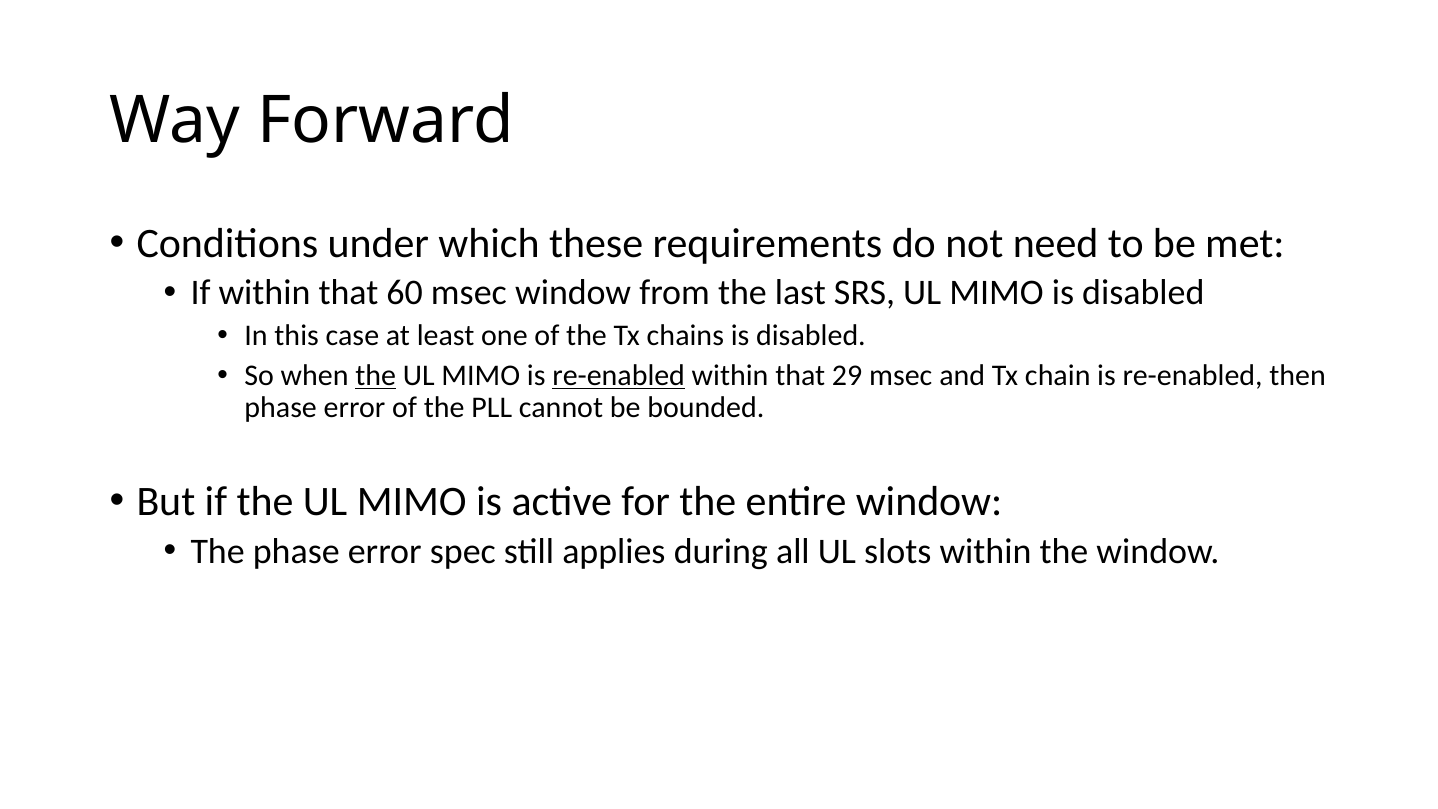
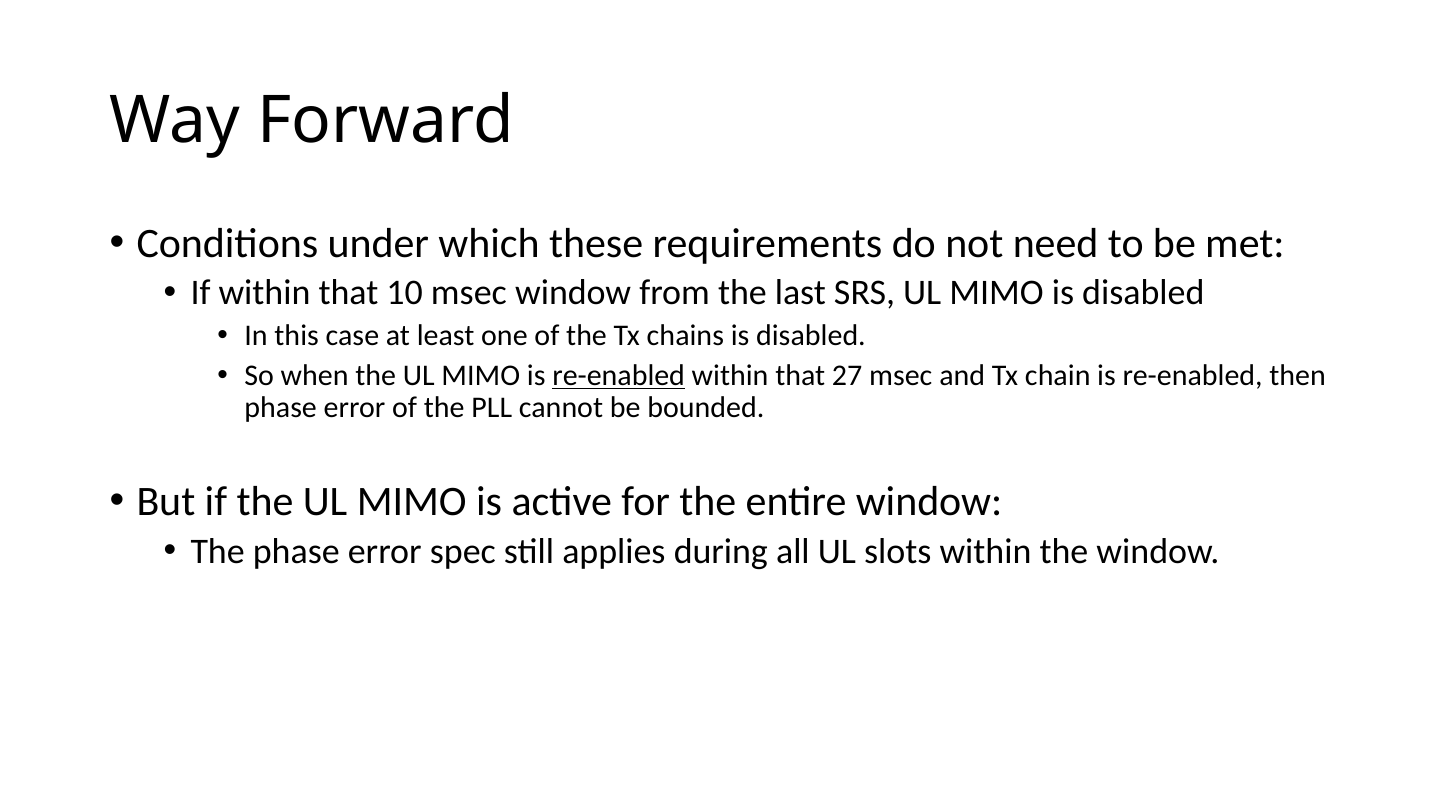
60: 60 -> 10
the at (376, 376) underline: present -> none
29: 29 -> 27
